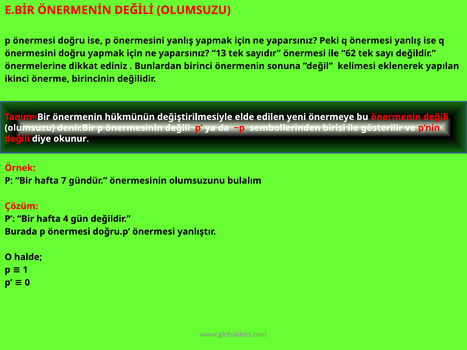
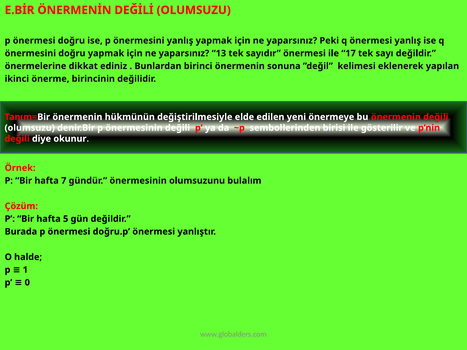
62: 62 -> 17
4: 4 -> 5
